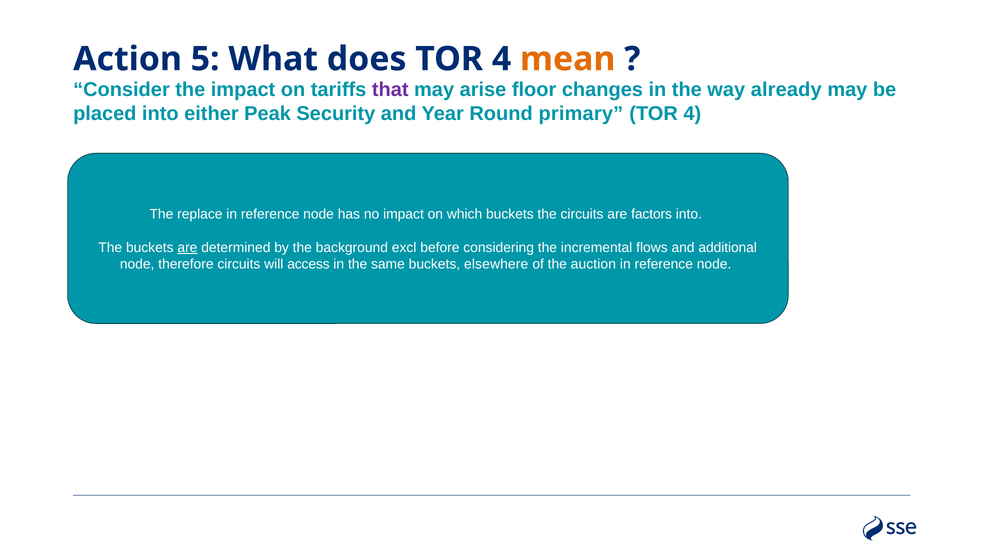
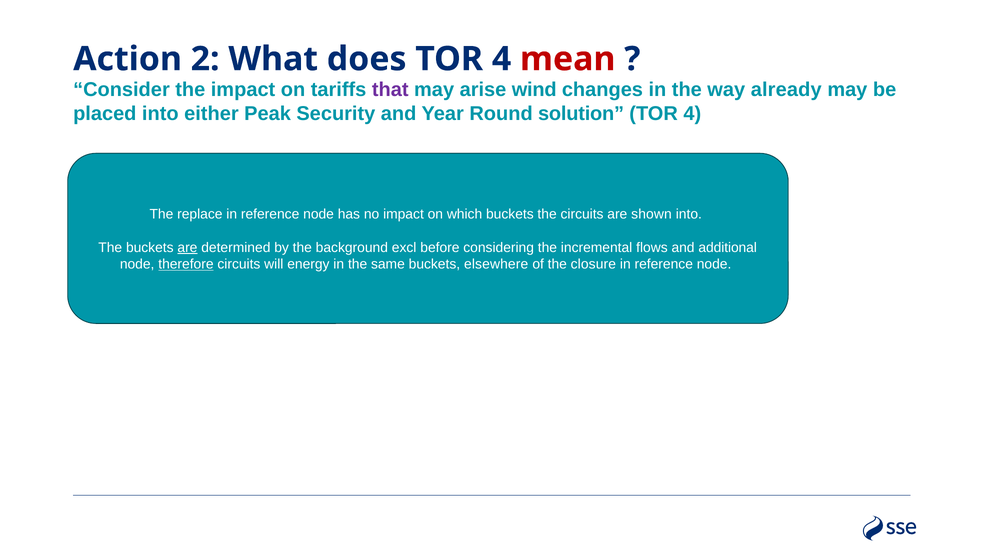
5: 5 -> 2
mean colour: orange -> red
floor: floor -> wind
primary: primary -> solution
factors: factors -> shown
therefore underline: none -> present
access: access -> energy
auction: auction -> closure
